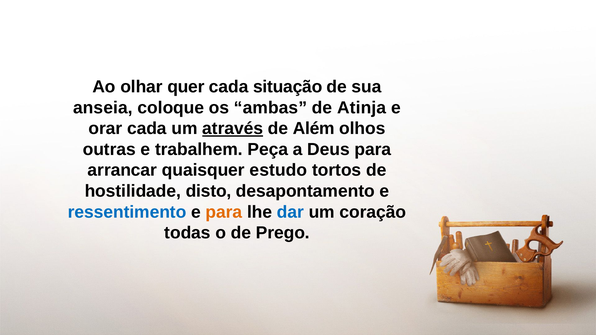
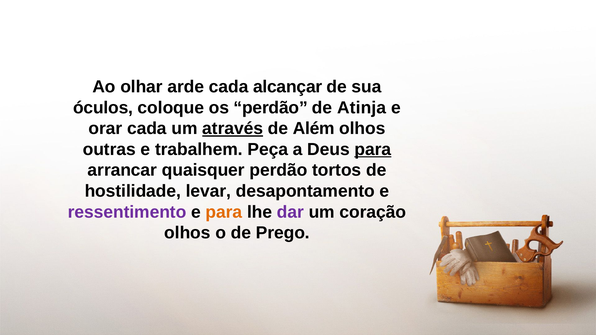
quer: quer -> arde
situação: situação -> alcançar
anseia: anseia -> óculos
os ambas: ambas -> perdão
para at (373, 150) underline: none -> present
quaisquer estudo: estudo -> perdão
disto: disto -> levar
ressentimento colour: blue -> purple
dar colour: blue -> purple
todas at (187, 233): todas -> olhos
